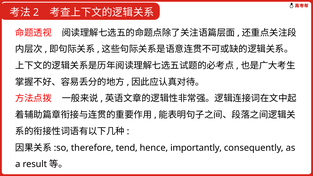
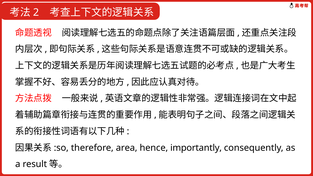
tend: tend -> area
